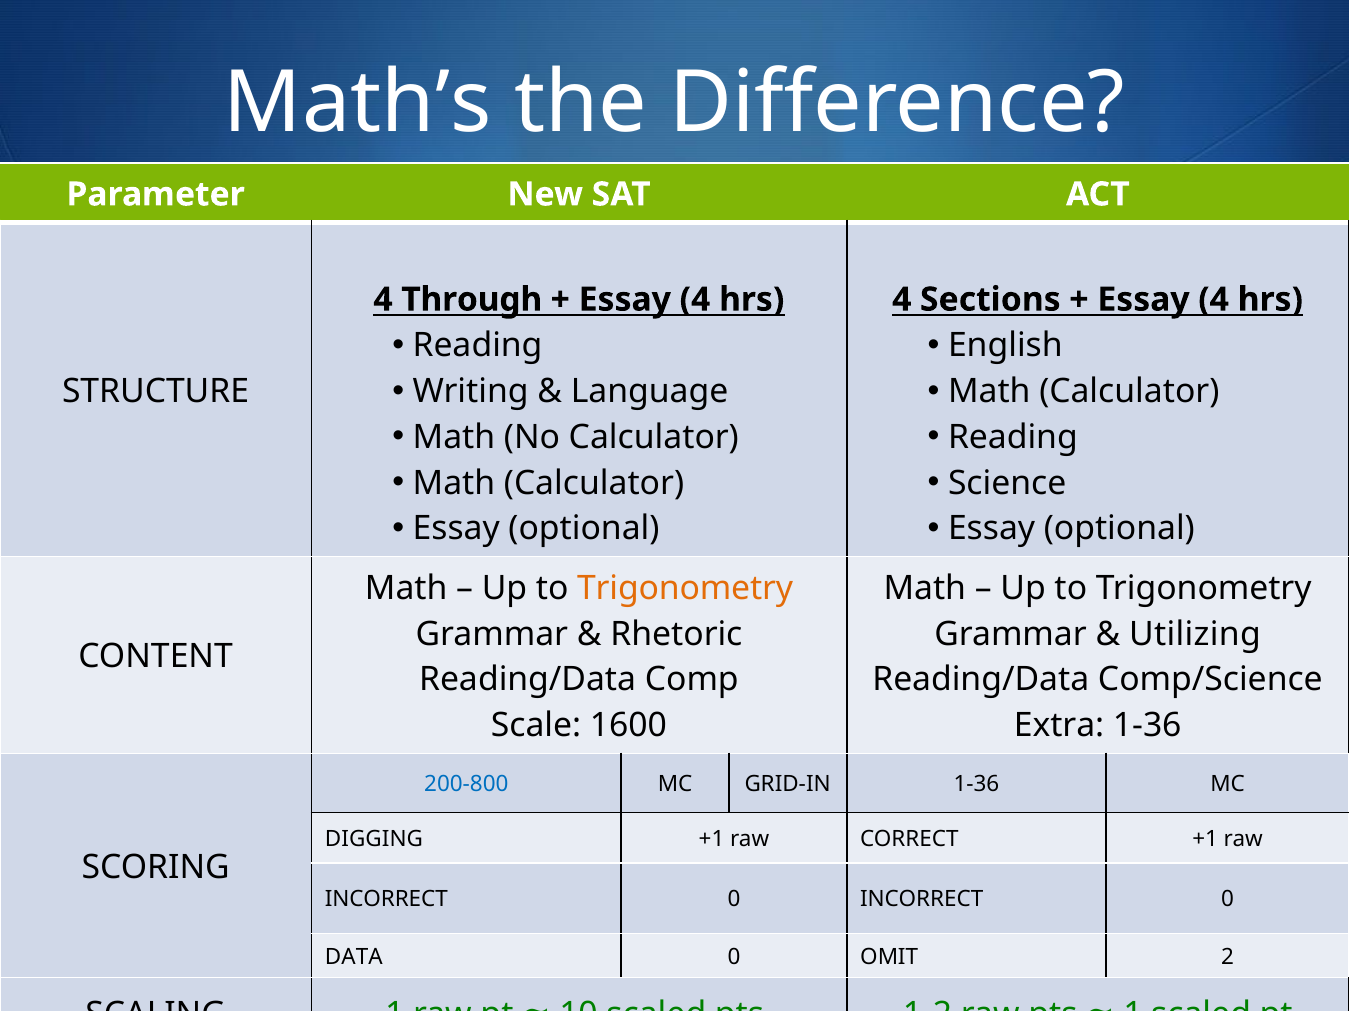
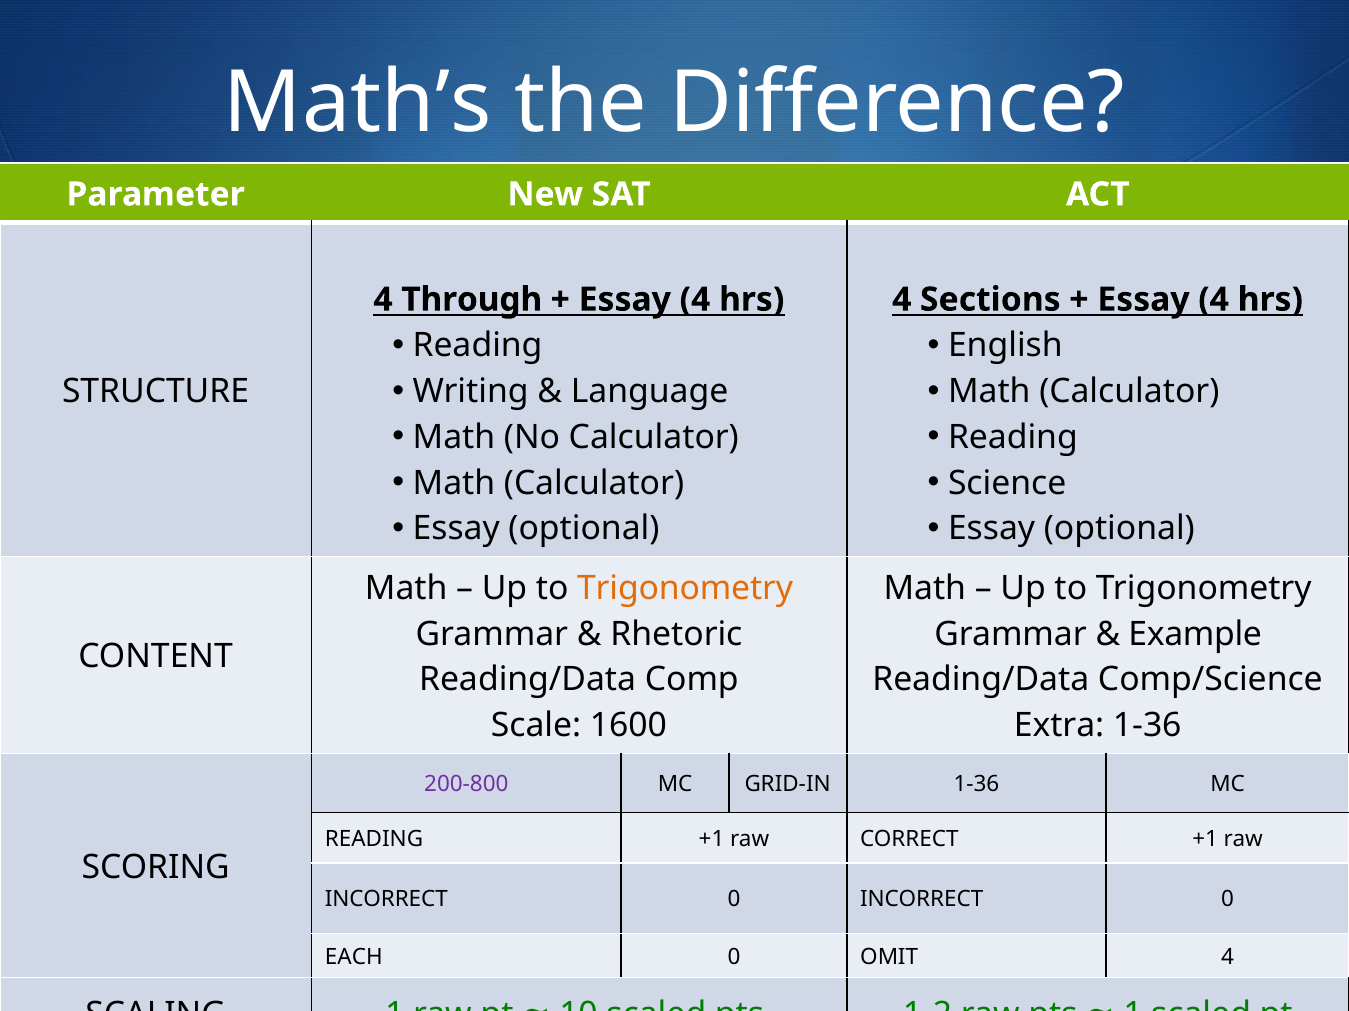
Utilizing: Utilizing -> Example
200-800 colour: blue -> purple
DIGGING at (374, 840): DIGGING -> READING
DATA: DATA -> EACH
OMIT 2: 2 -> 4
